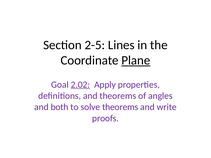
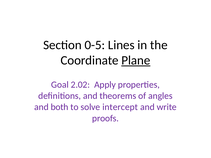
2-5: 2-5 -> 0-5
2.02 underline: present -> none
solve theorems: theorems -> intercept
